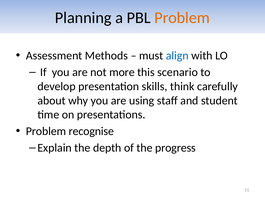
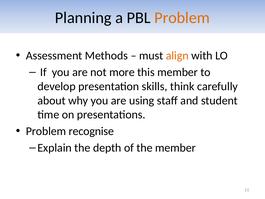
align colour: blue -> orange
this scenario: scenario -> member
the progress: progress -> member
